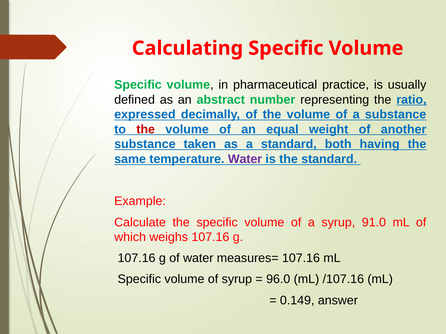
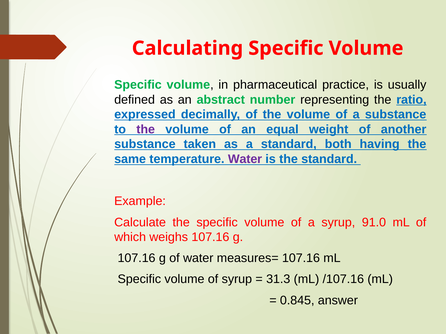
the at (146, 130) colour: red -> purple
96.0: 96.0 -> 31.3
0.149: 0.149 -> 0.845
